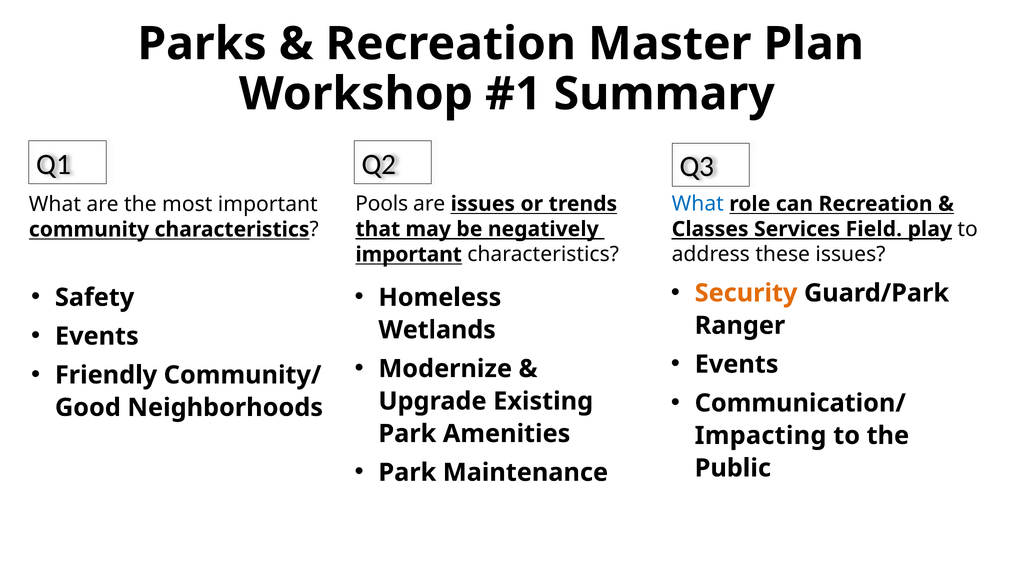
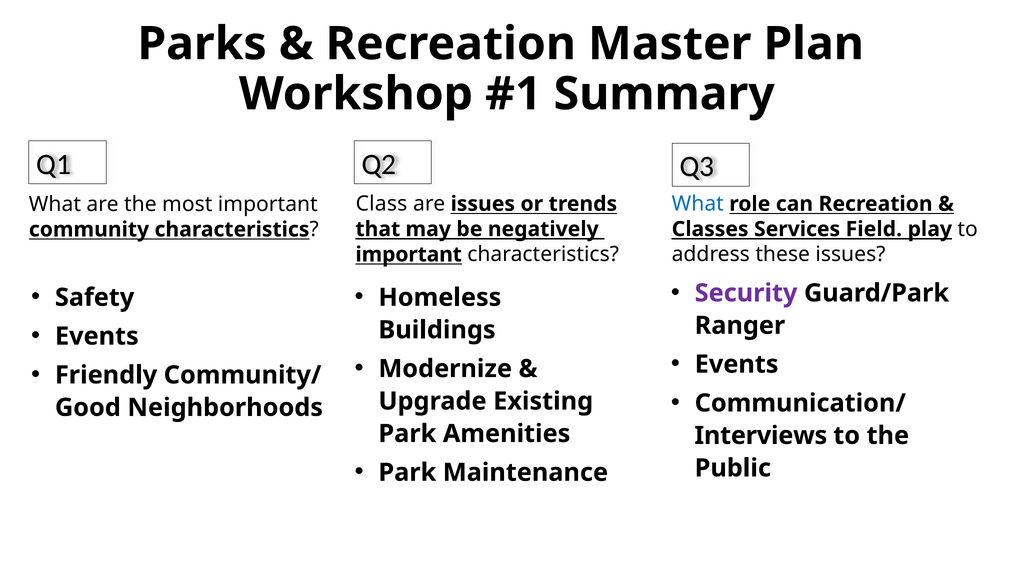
Pools: Pools -> Class
Security colour: orange -> purple
Wetlands: Wetlands -> Buildings
Impacting: Impacting -> Interviews
